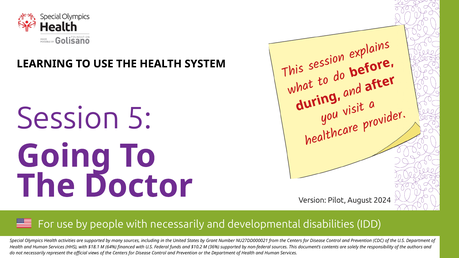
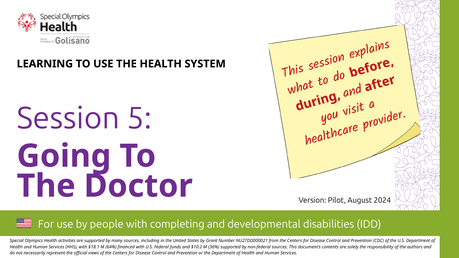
with necessarily: necessarily -> completing
